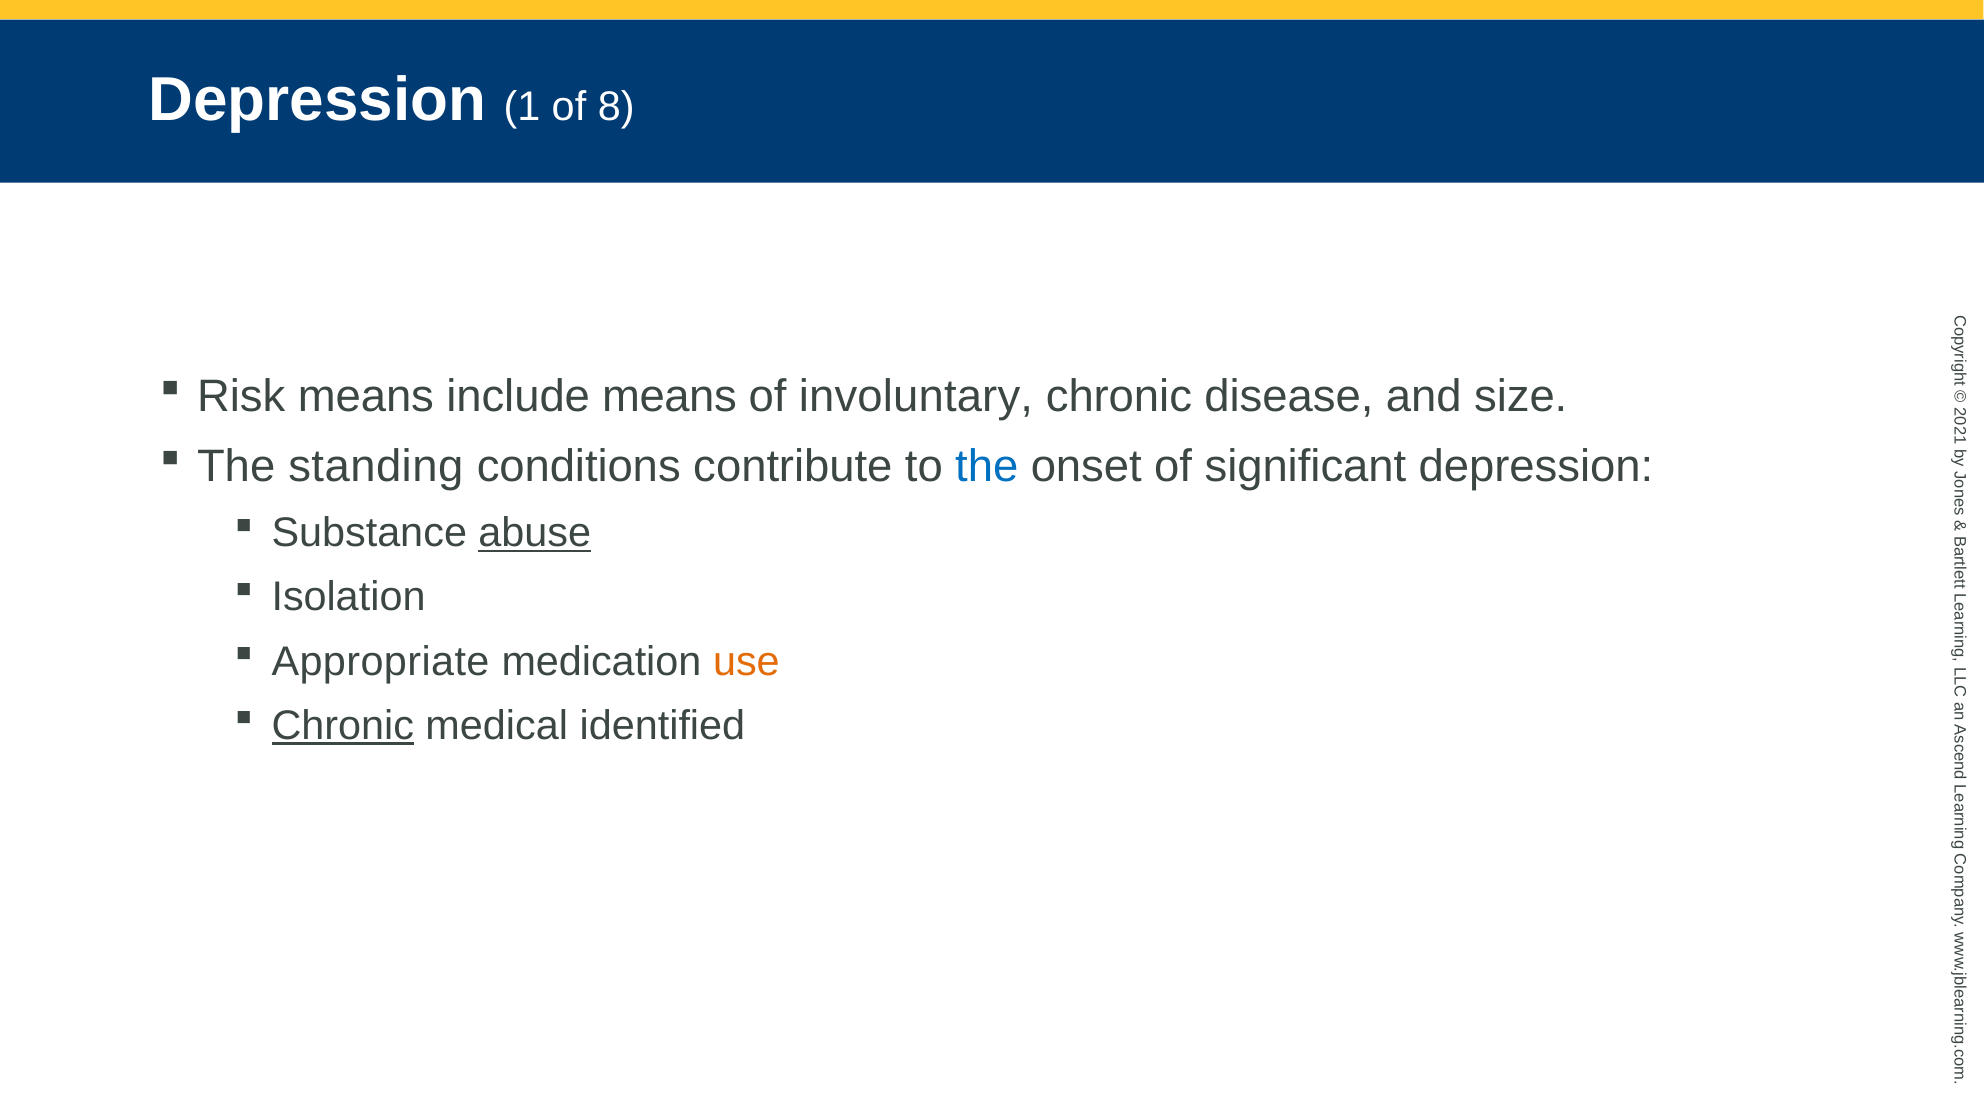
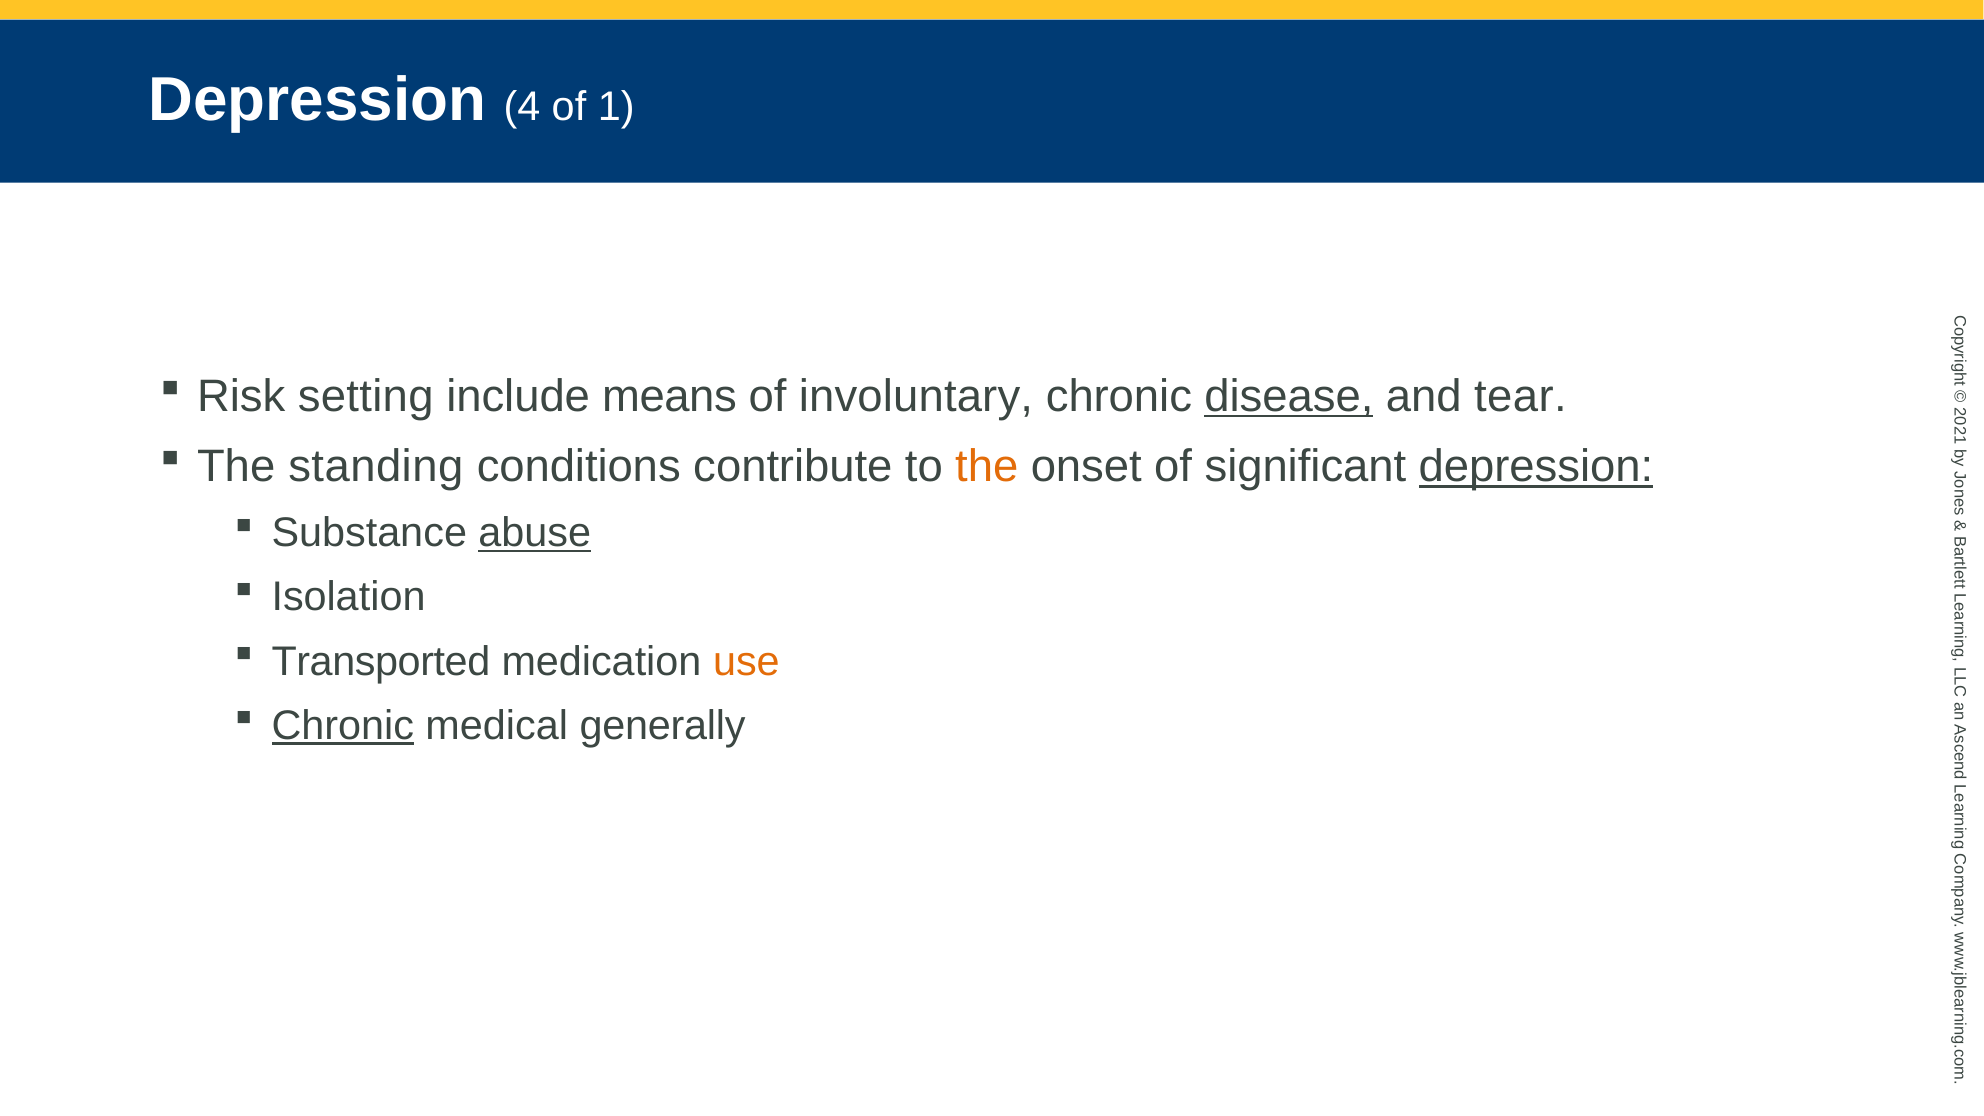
Depression 1: 1 -> 4
of 8: 8 -> 1
Risk means: means -> setting
disease underline: none -> present
size: size -> tear
the at (987, 467) colour: blue -> orange
depression at (1536, 467) underline: none -> present
Appropriate: Appropriate -> Transported
identified: identified -> generally
